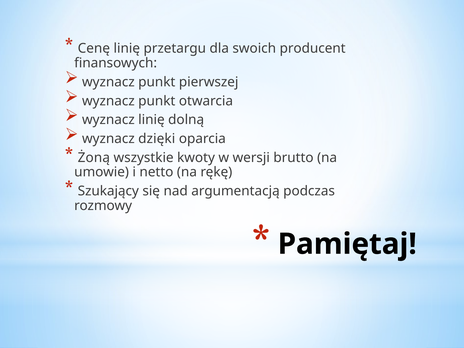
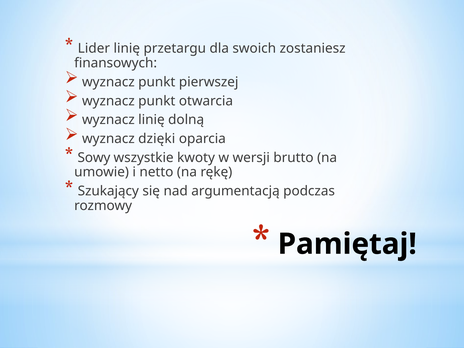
Cenę: Cenę -> Lider
producent: producent -> zostaniesz
Żoną: Żoną -> Sowy
